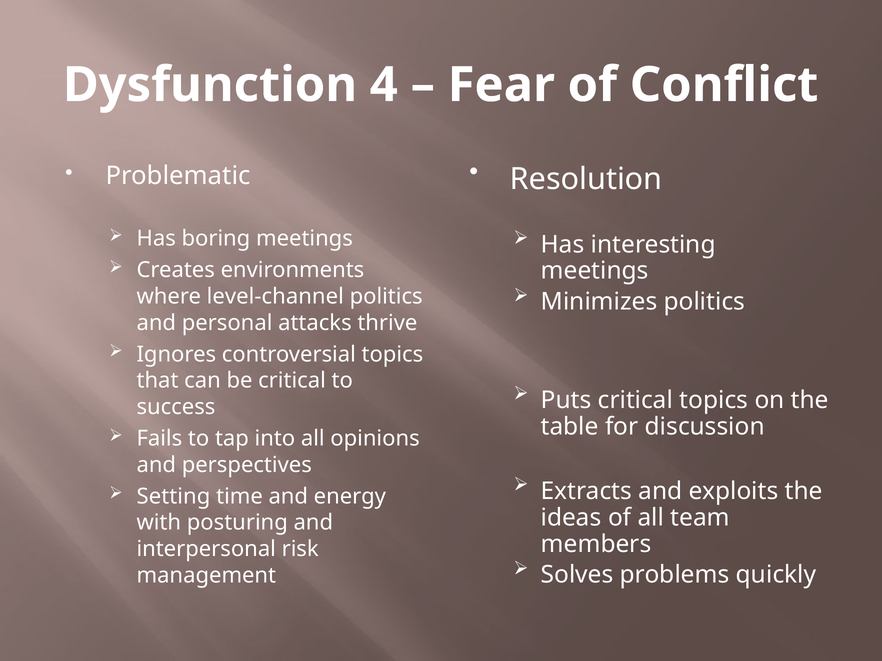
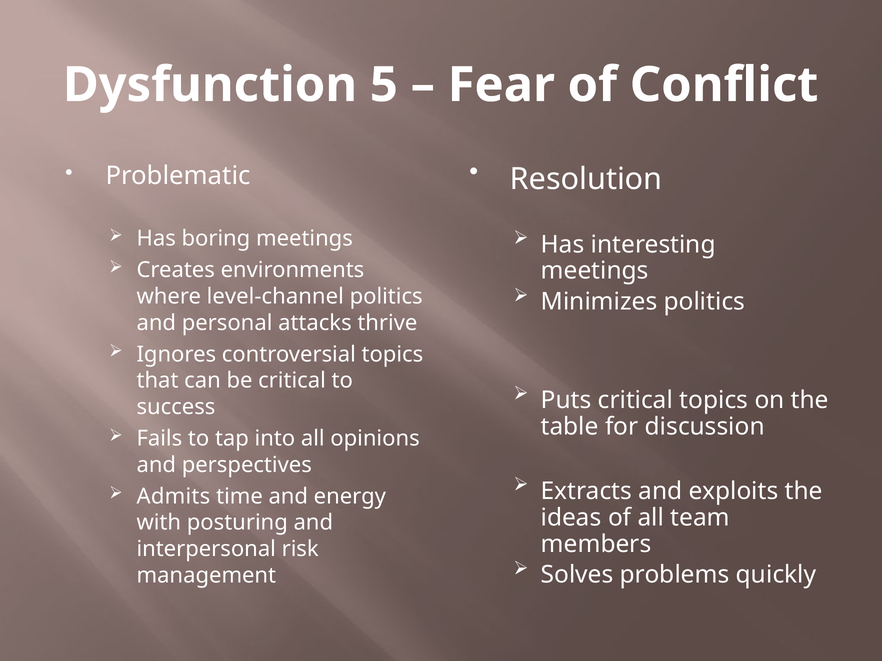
4: 4 -> 5
Setting: Setting -> Admits
